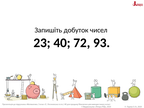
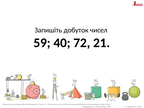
23: 23 -> 59
93: 93 -> 21
